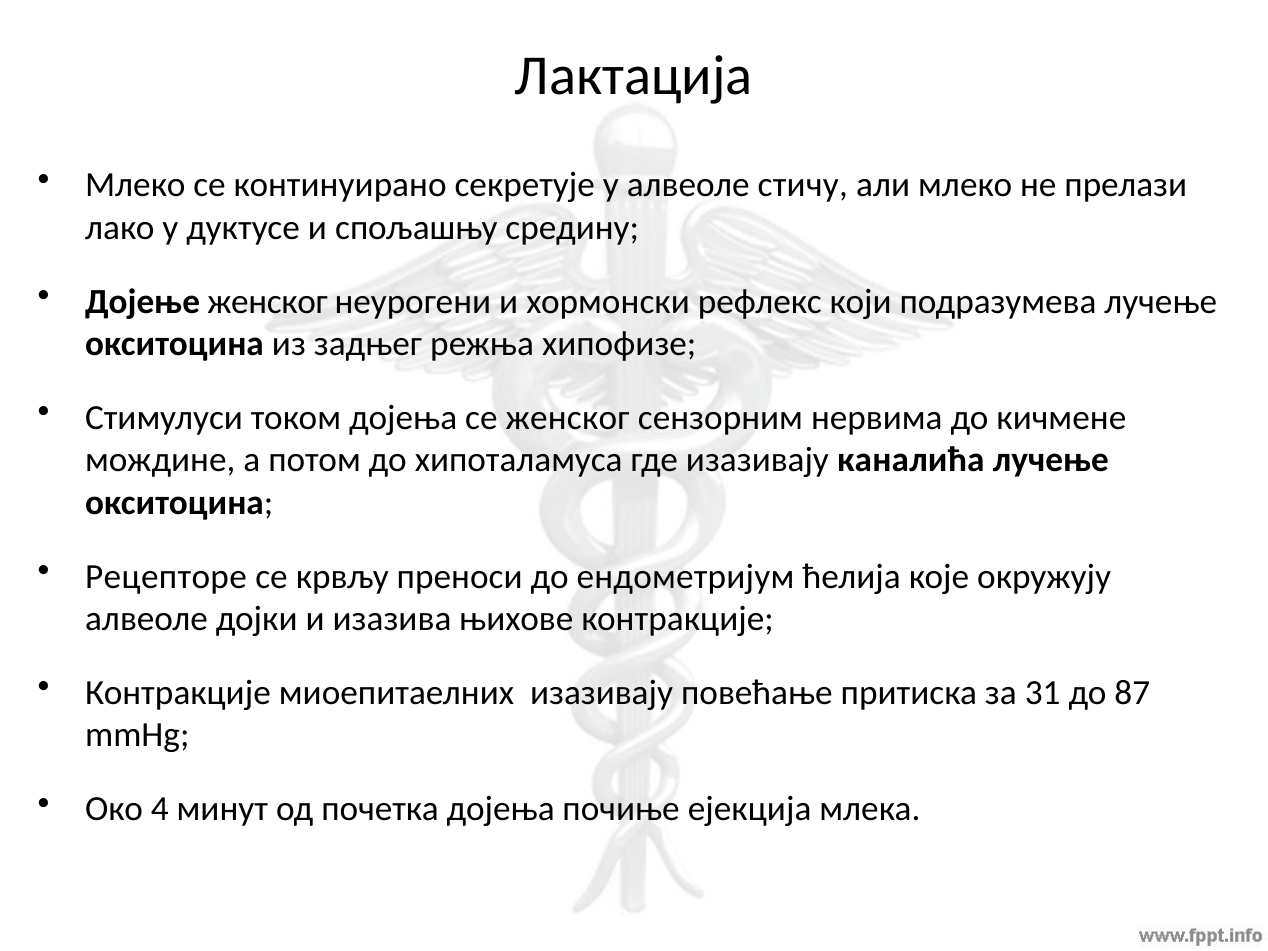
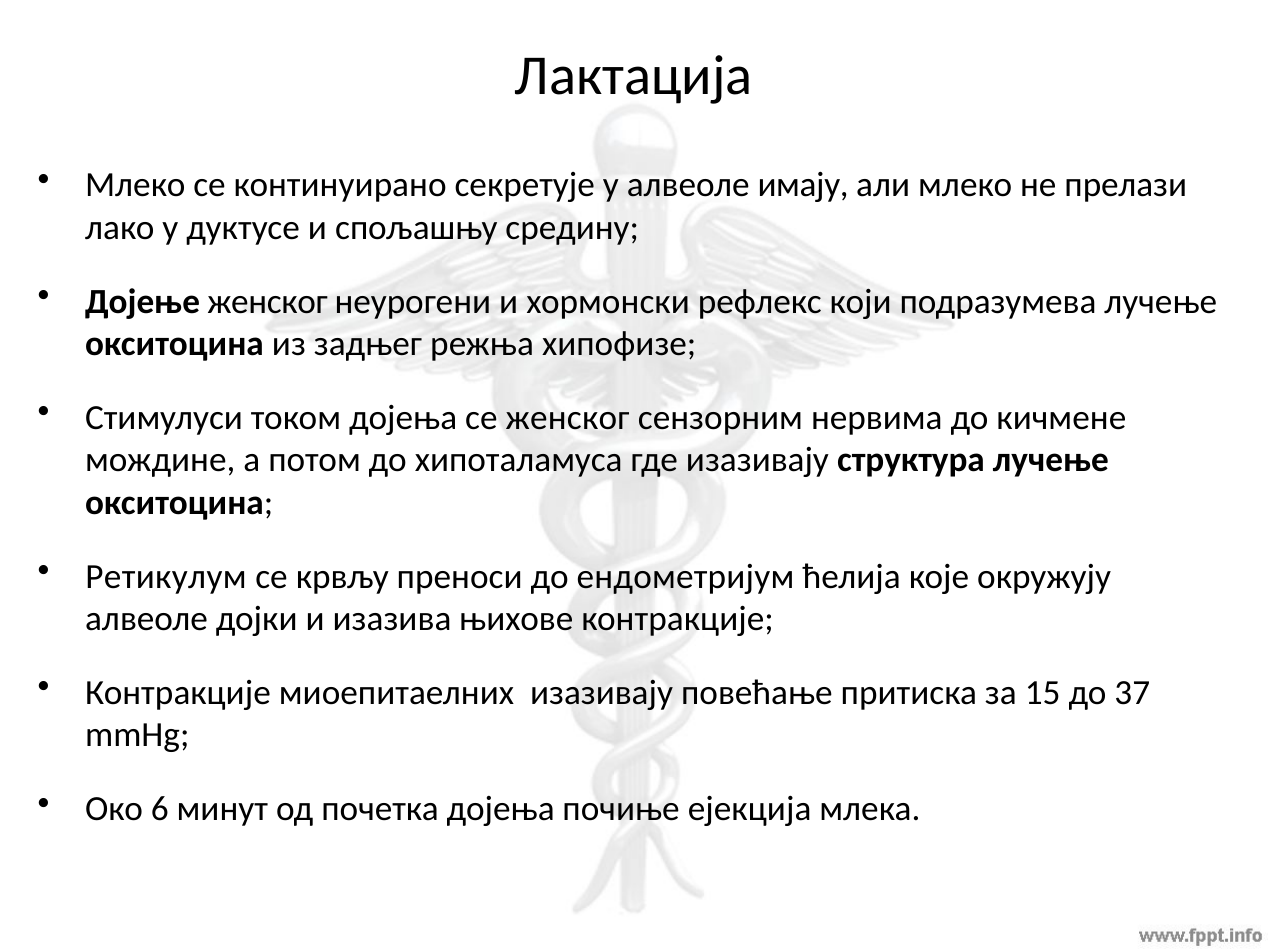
стичу: стичу -> имају
каналића: каналића -> структура
Рецепторе: Рецепторе -> Ретикулум
31: 31 -> 15
87: 87 -> 37
4: 4 -> 6
